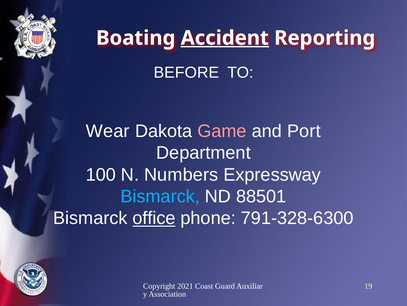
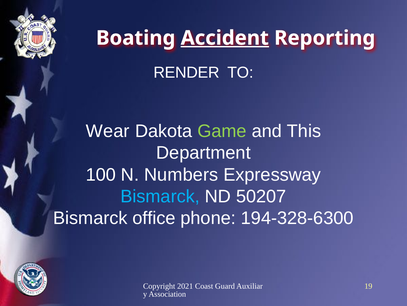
BEFORE: BEFORE -> RENDER
Game colour: pink -> light green
Port: Port -> This
88501: 88501 -> 50207
office underline: present -> none
791-328-6300: 791-328-6300 -> 194-328-6300
